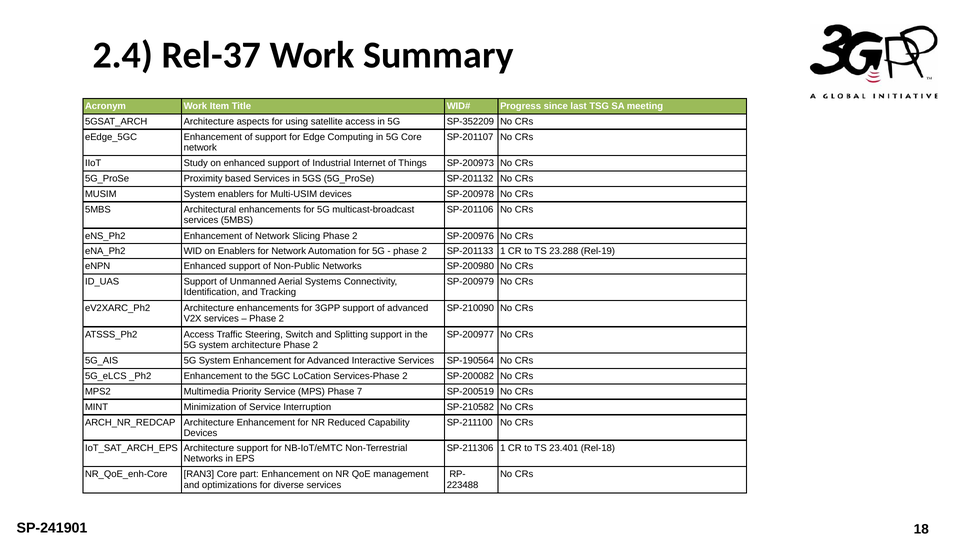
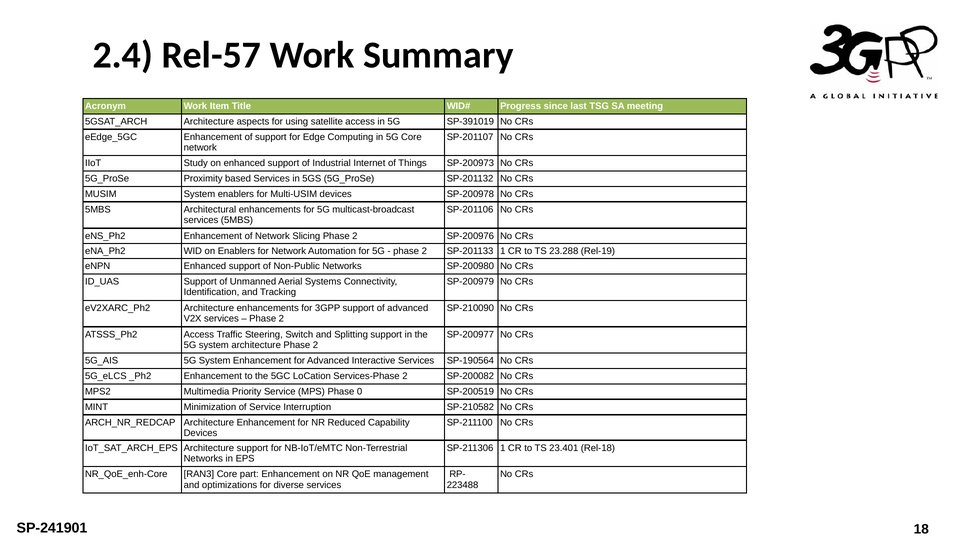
Rel-37: Rel-37 -> Rel-57
SP-352209: SP-352209 -> SP-391019
7: 7 -> 0
